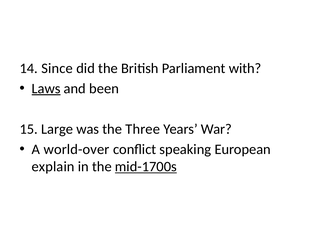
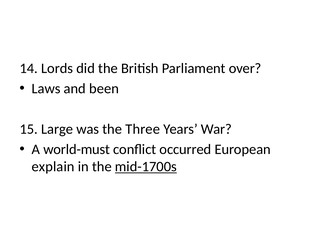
Since: Since -> Lords
with: with -> over
Laws underline: present -> none
world-over: world-over -> world-must
speaking: speaking -> occurred
